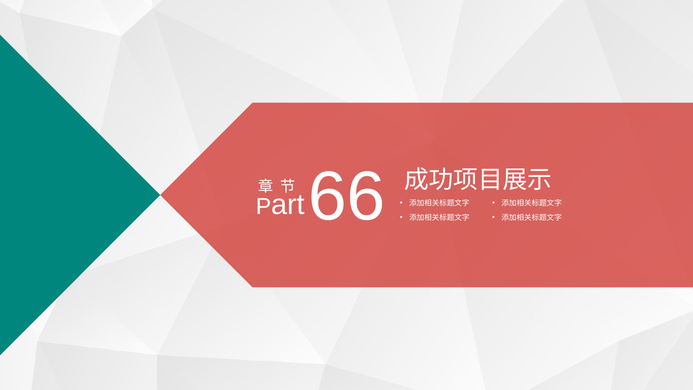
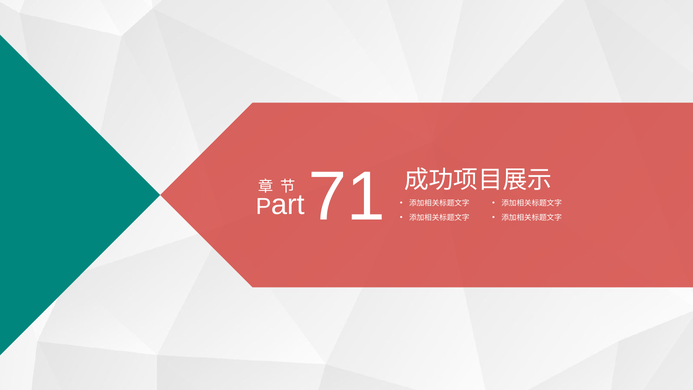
66: 66 -> 71
